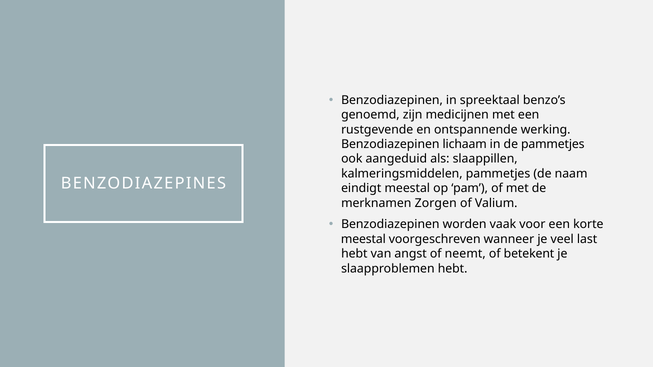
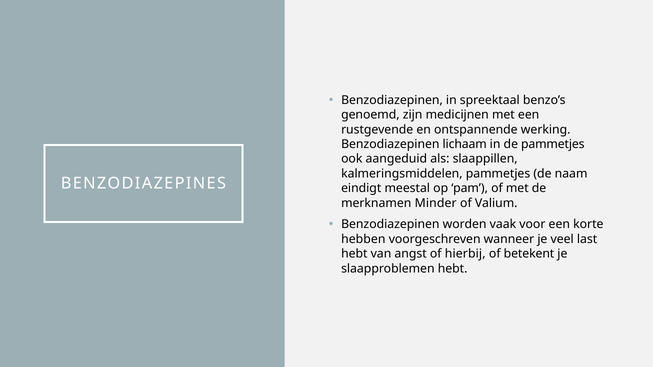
Zorgen: Zorgen -> Minder
meestal at (363, 239): meestal -> hebben
neemt: neemt -> hierbij
